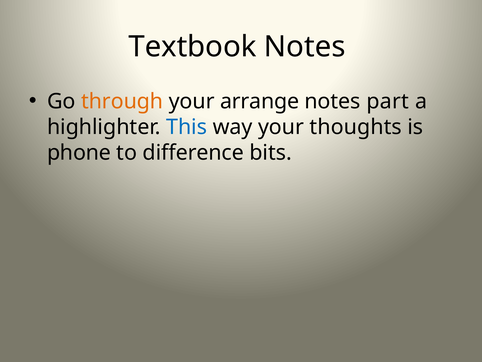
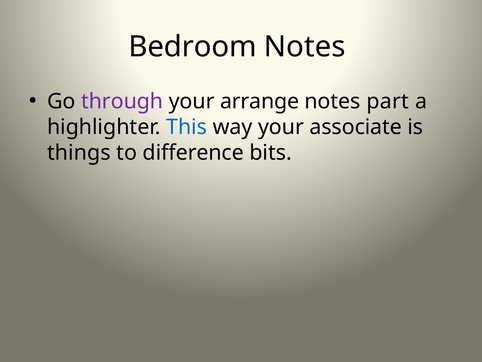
Textbook: Textbook -> Bedroom
through colour: orange -> purple
thoughts: thoughts -> associate
phone: phone -> things
